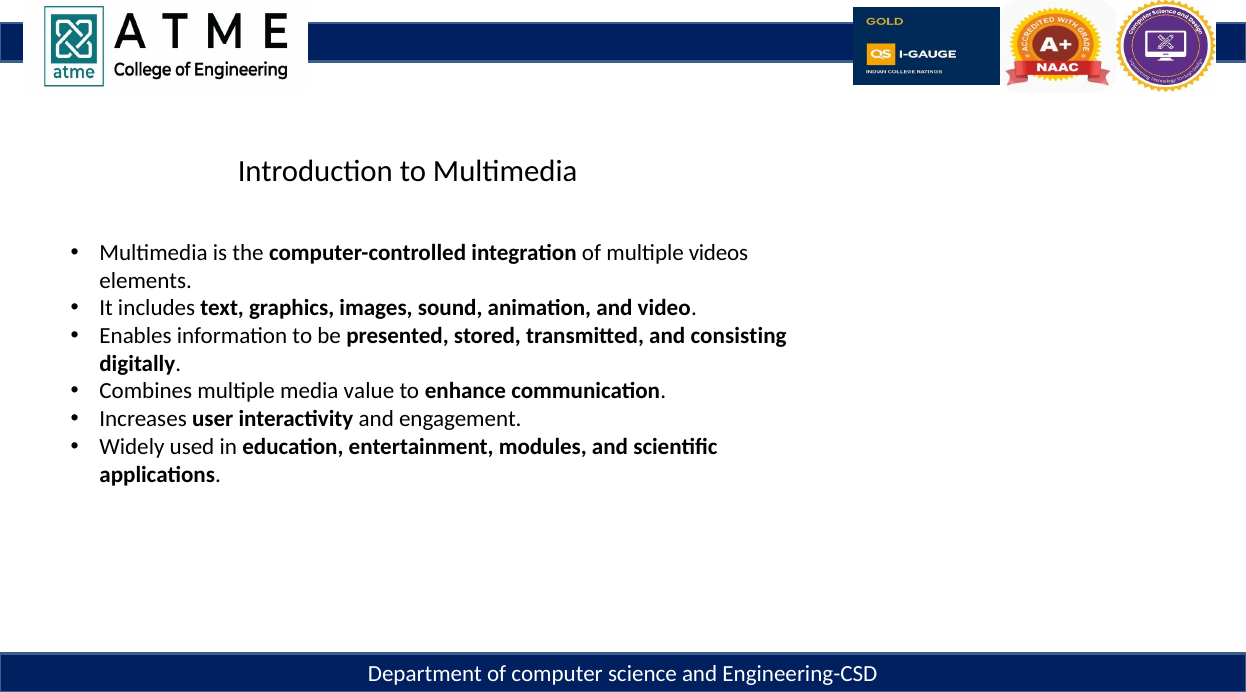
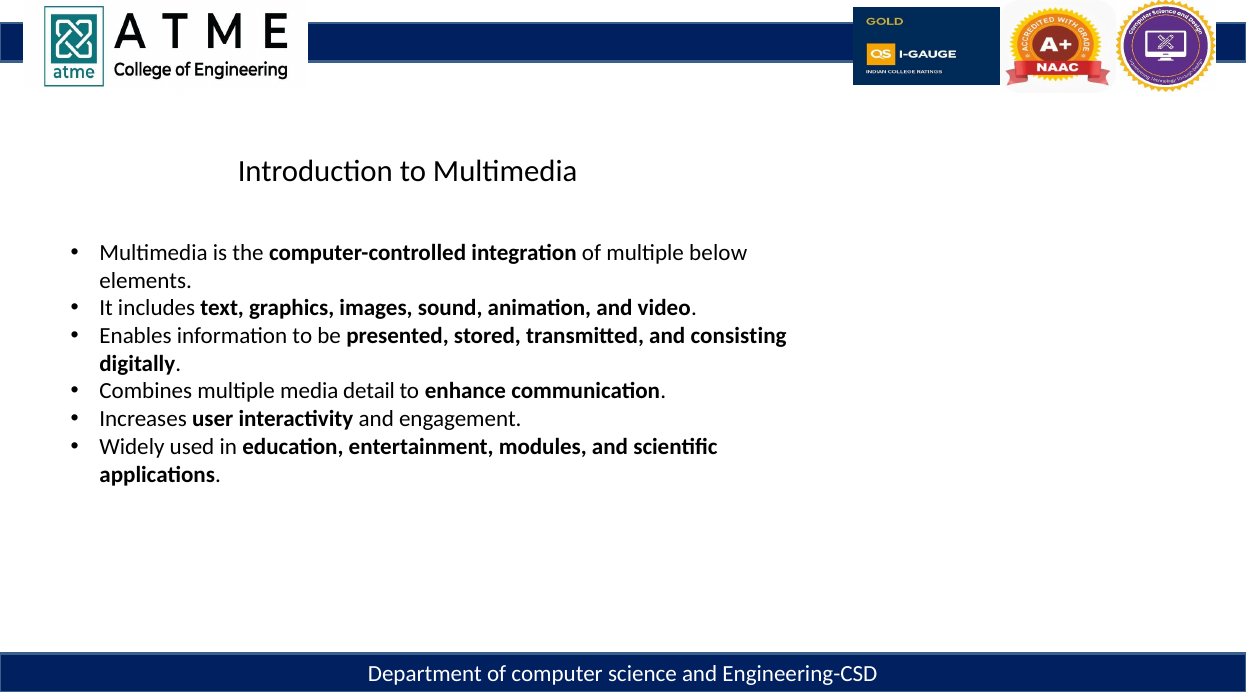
videos: videos -> below
value: value -> detail
